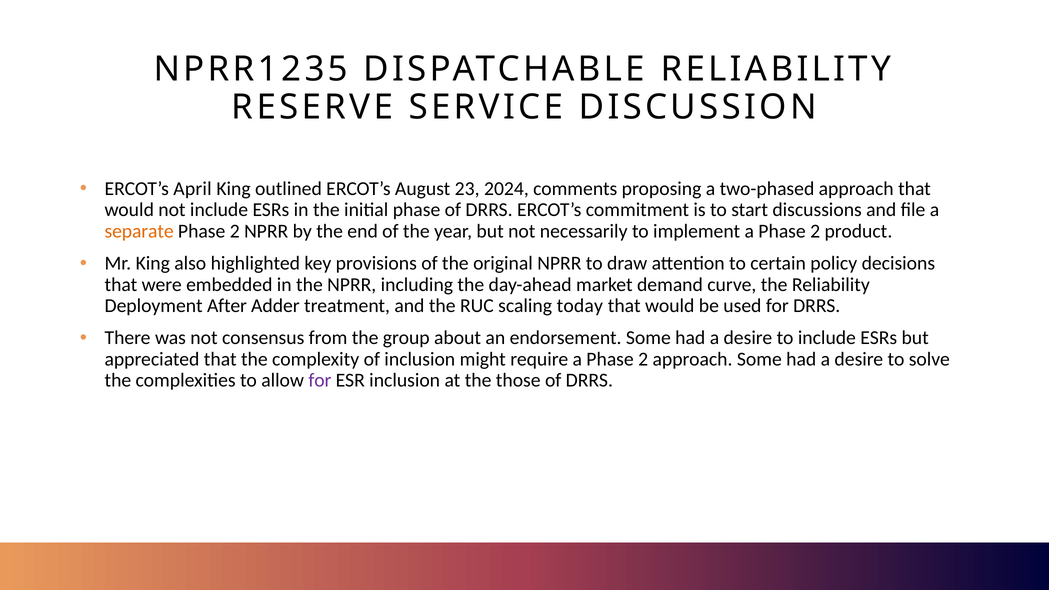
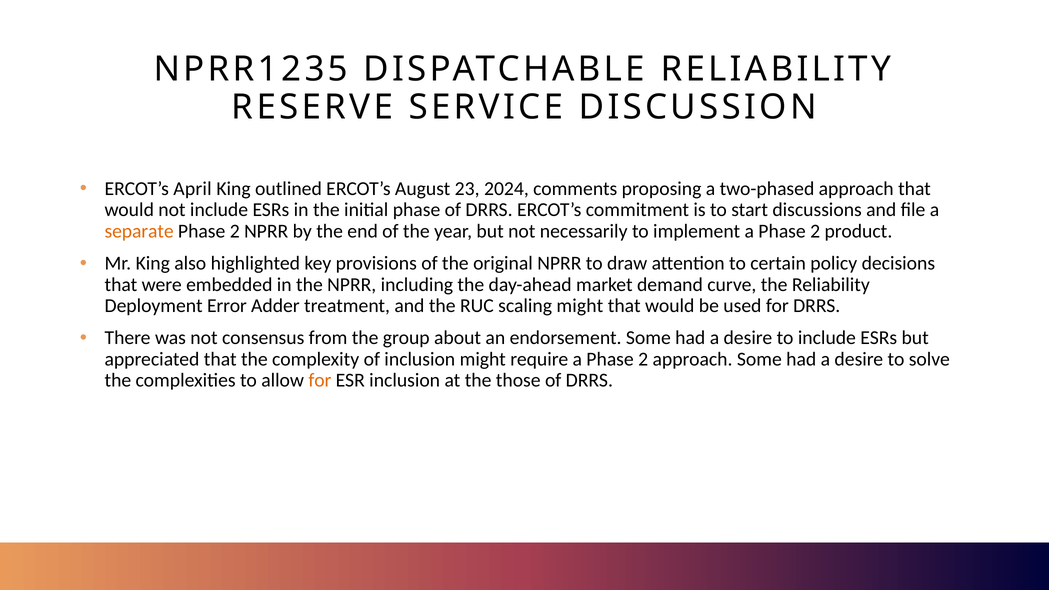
After: After -> Error
scaling today: today -> might
for at (320, 381) colour: purple -> orange
